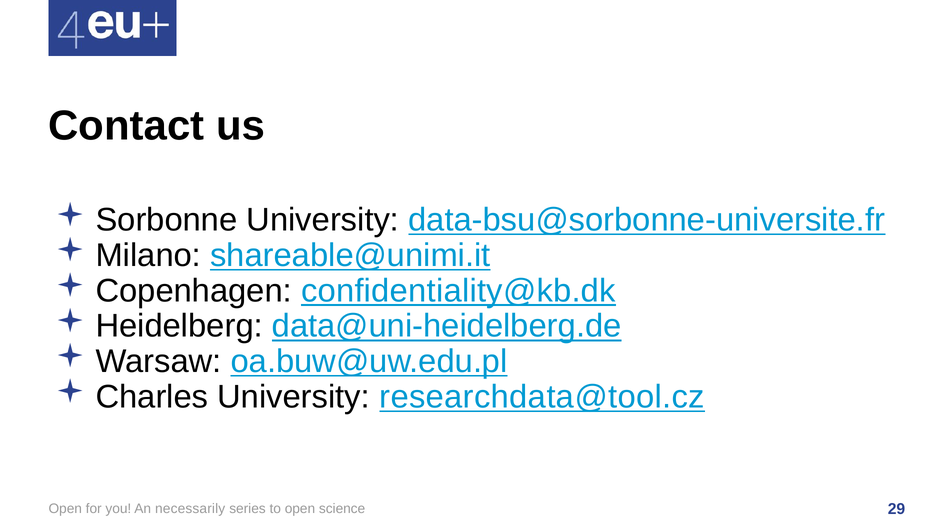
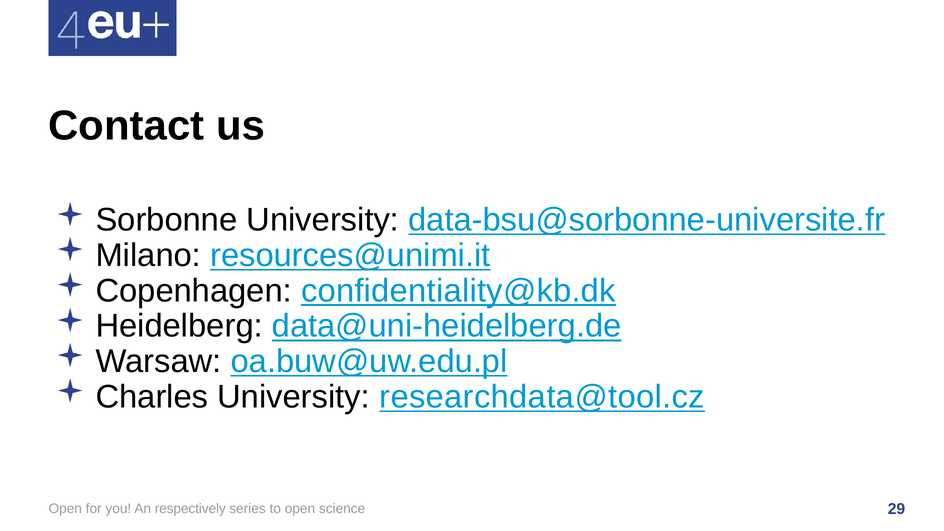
shareable@unimi.it: shareable@unimi.it -> resources@unimi.it
necessarily: necessarily -> respectively
